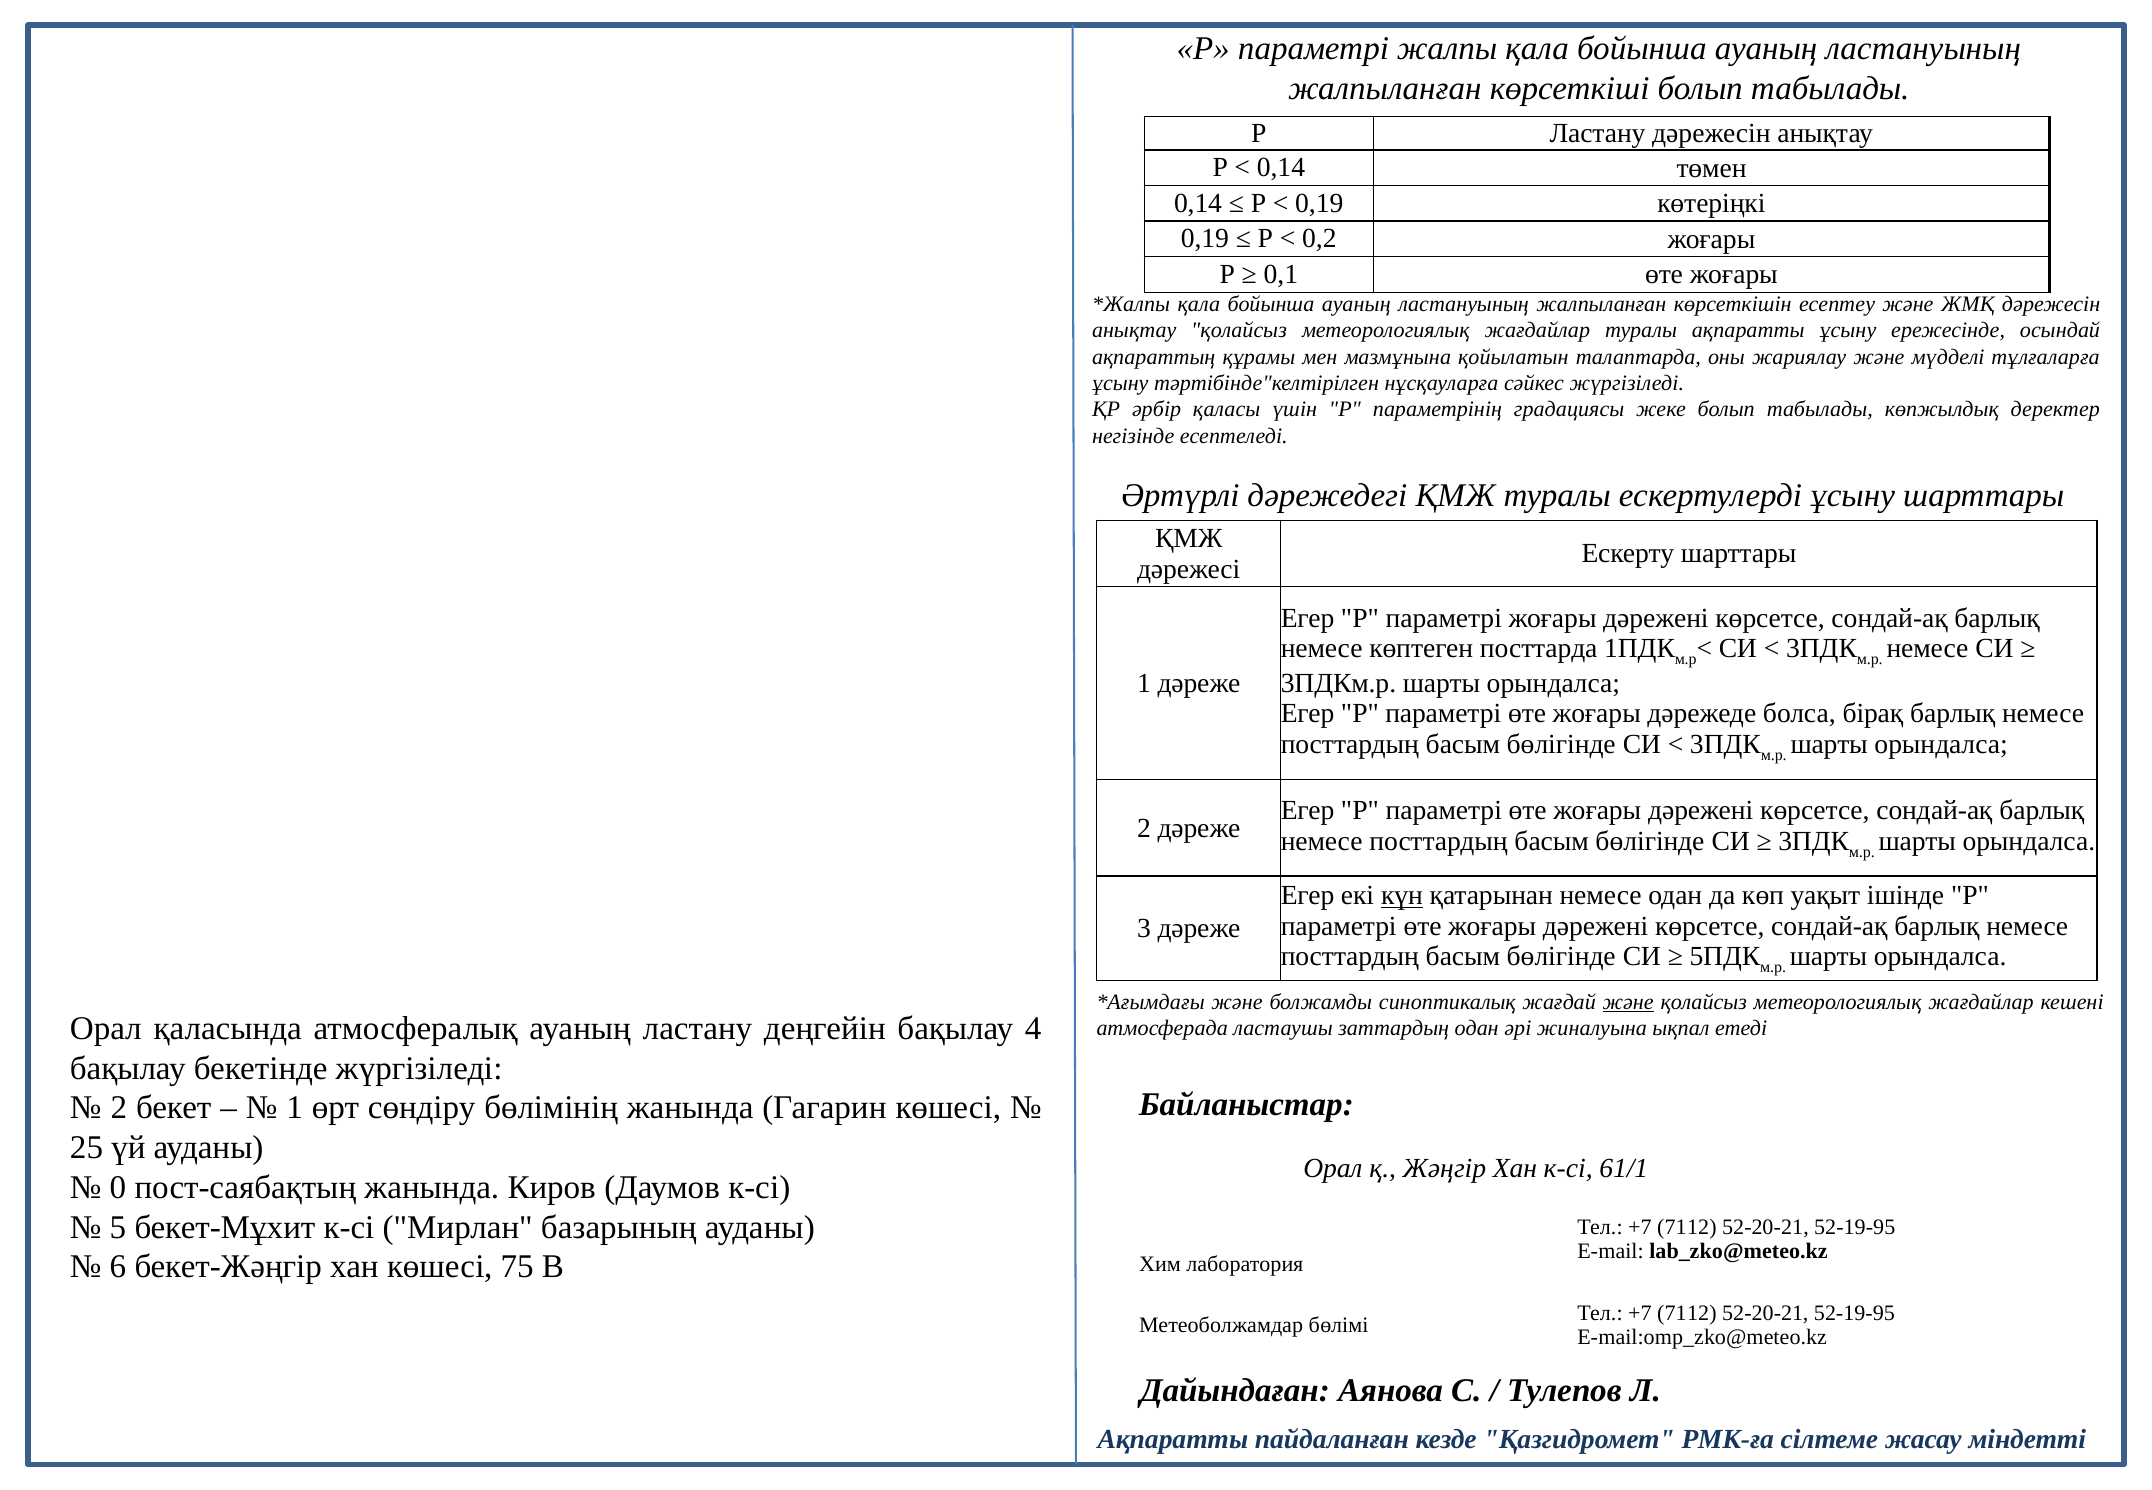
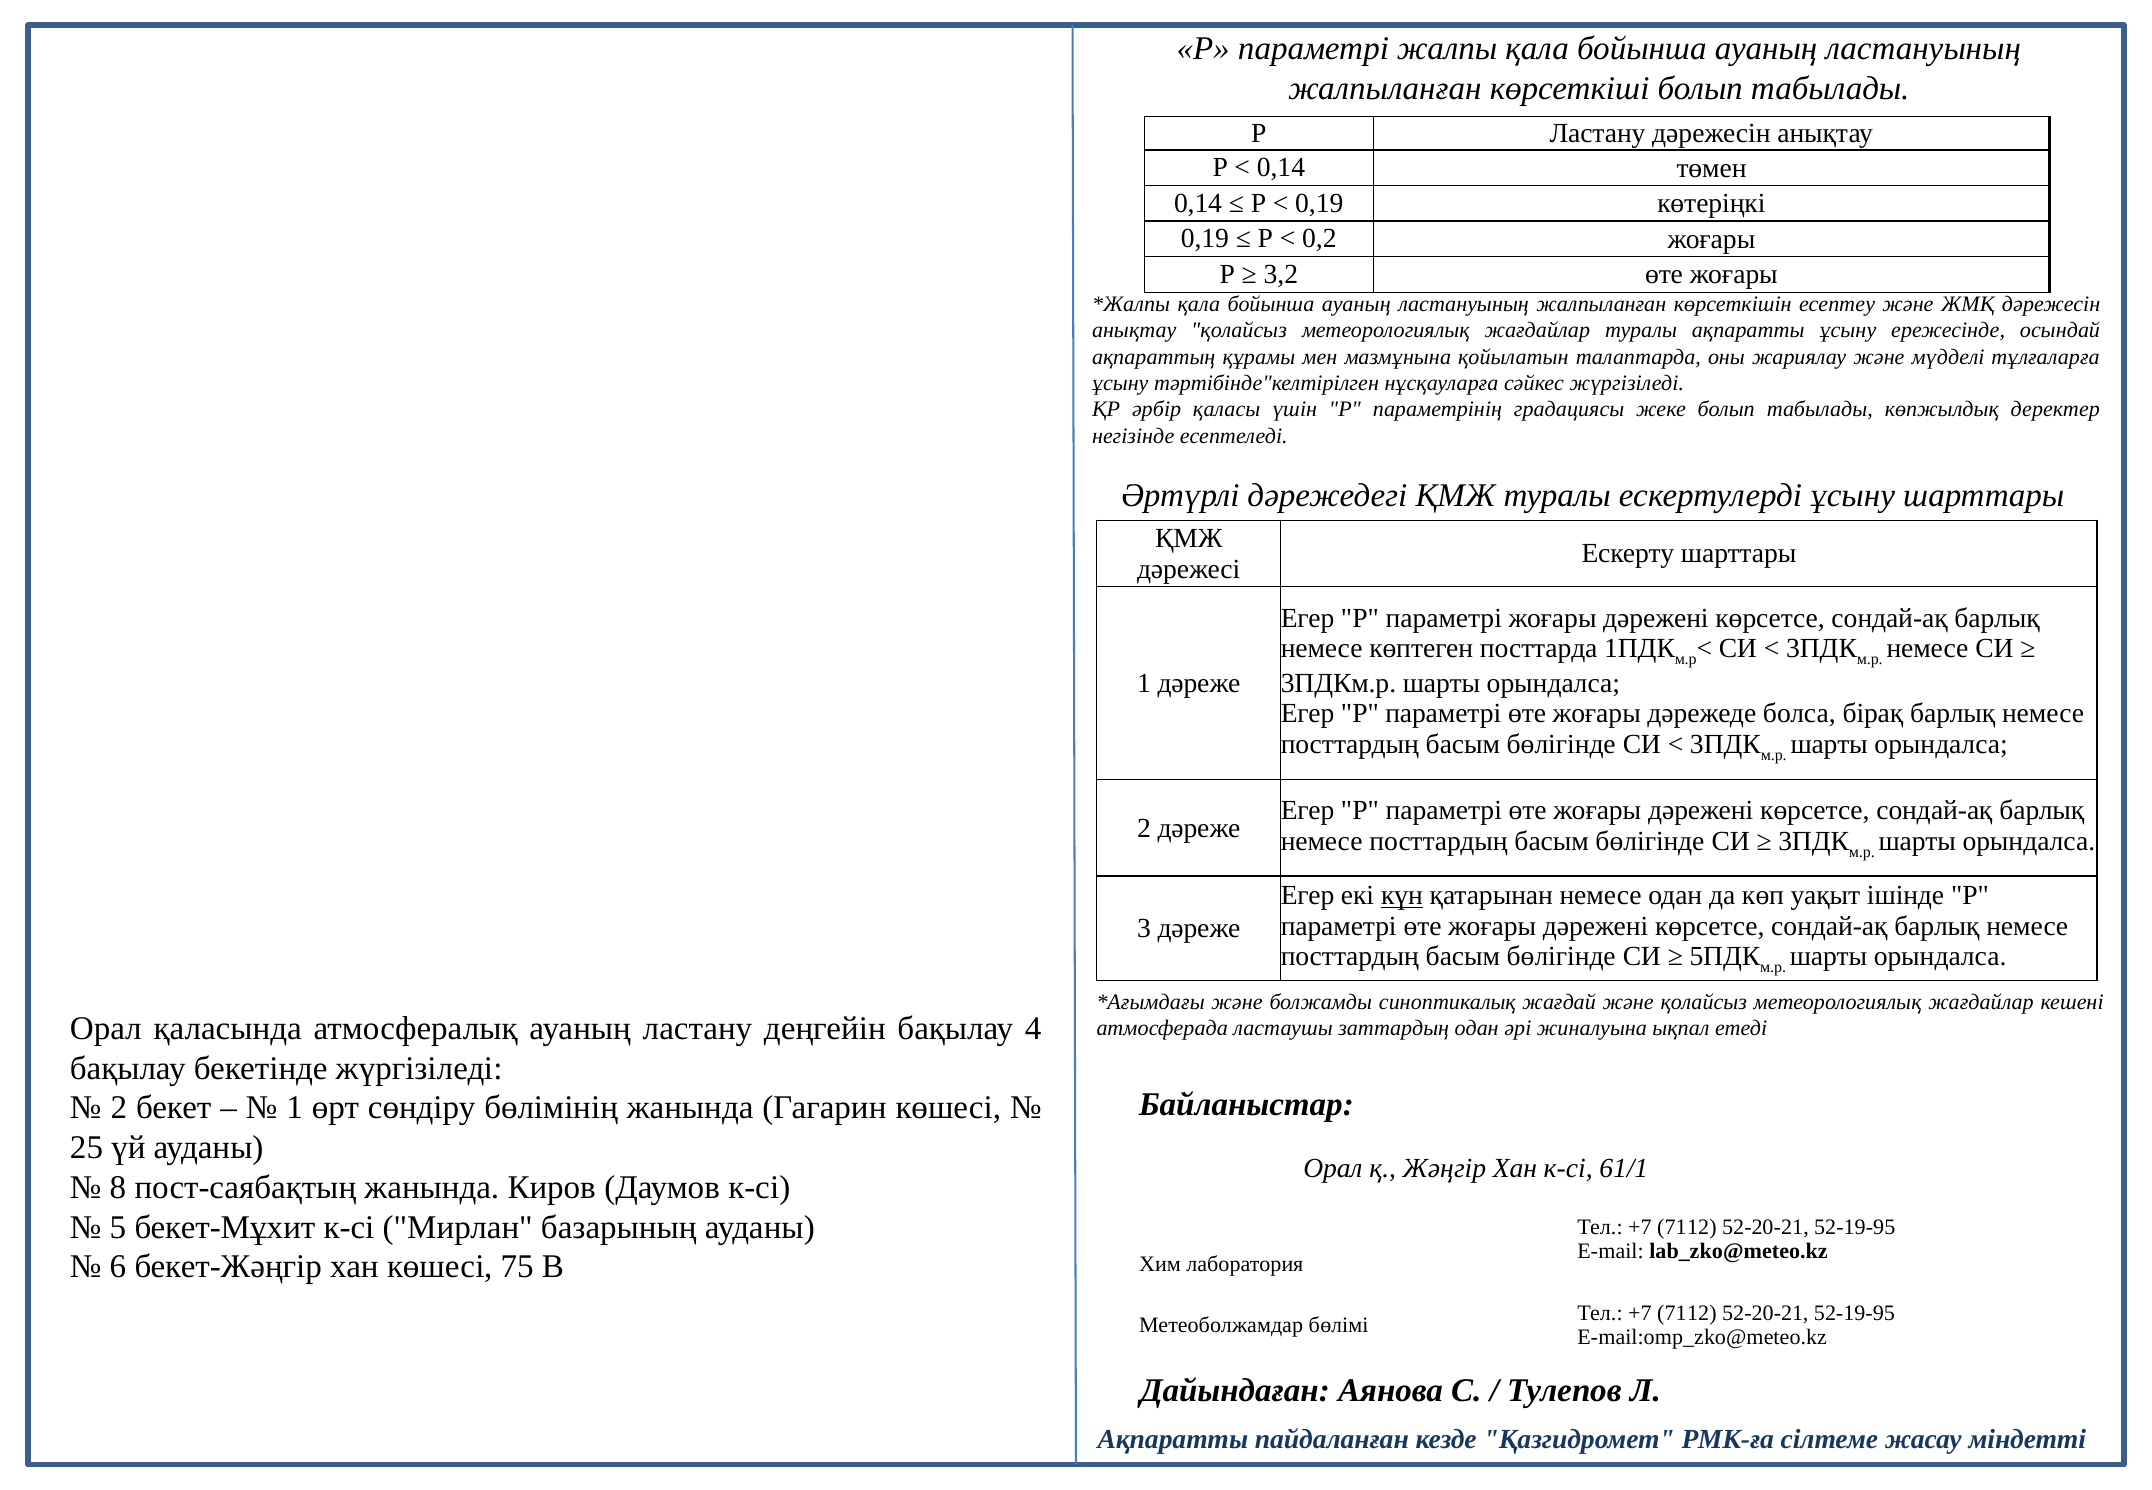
0,1: 0,1 -> 3,2
және at (1628, 1002) underline: present -> none
0: 0 -> 8
